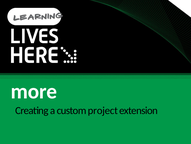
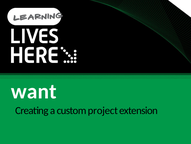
more: more -> want
